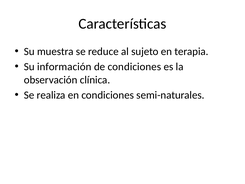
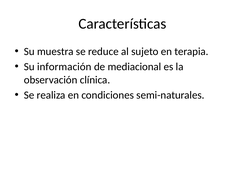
de condiciones: condiciones -> mediacional
